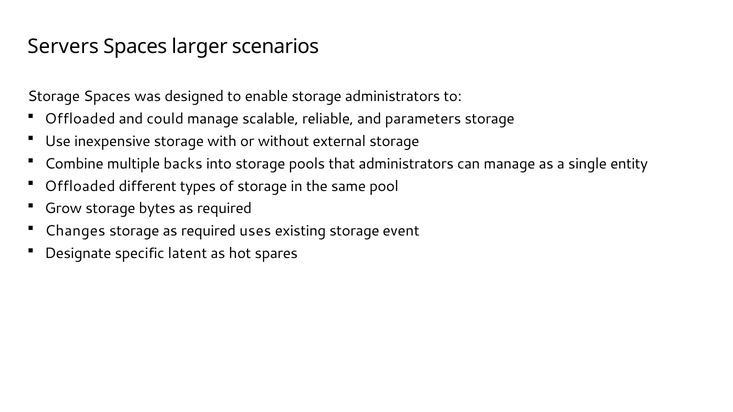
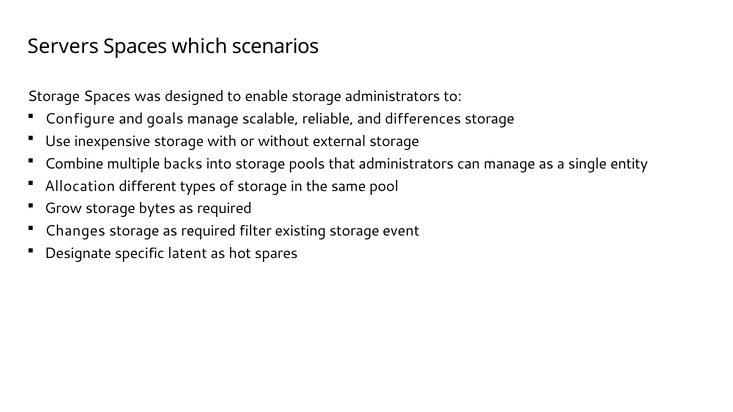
larger: larger -> which
Offloaded at (80, 119): Offloaded -> Configure
could: could -> goals
parameters: parameters -> differences
Offloaded at (80, 186): Offloaded -> Allocation
uses: uses -> filter
